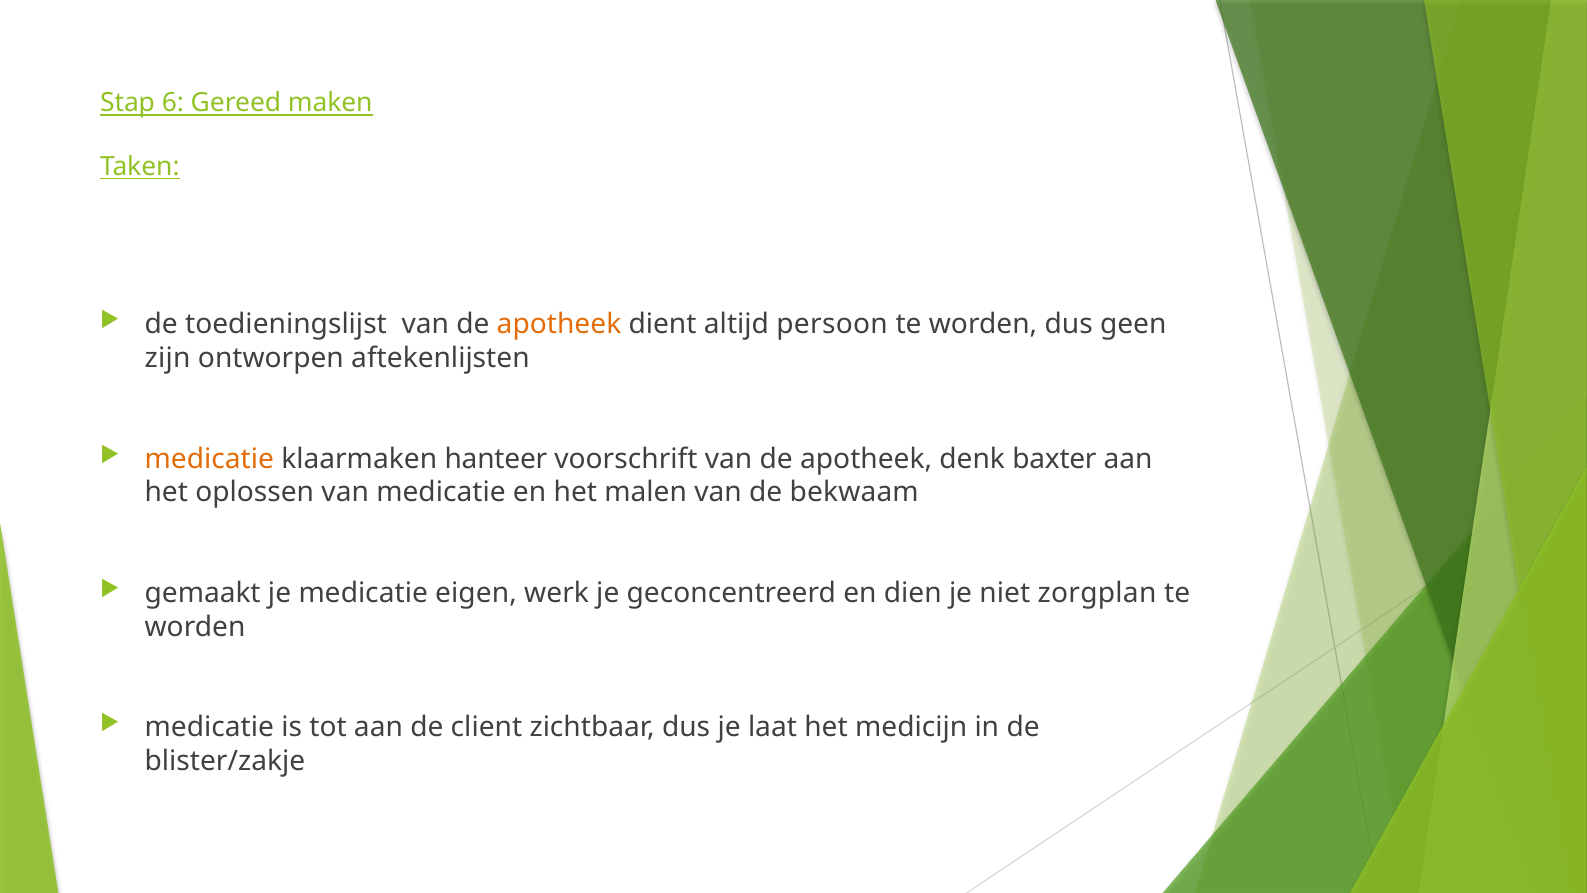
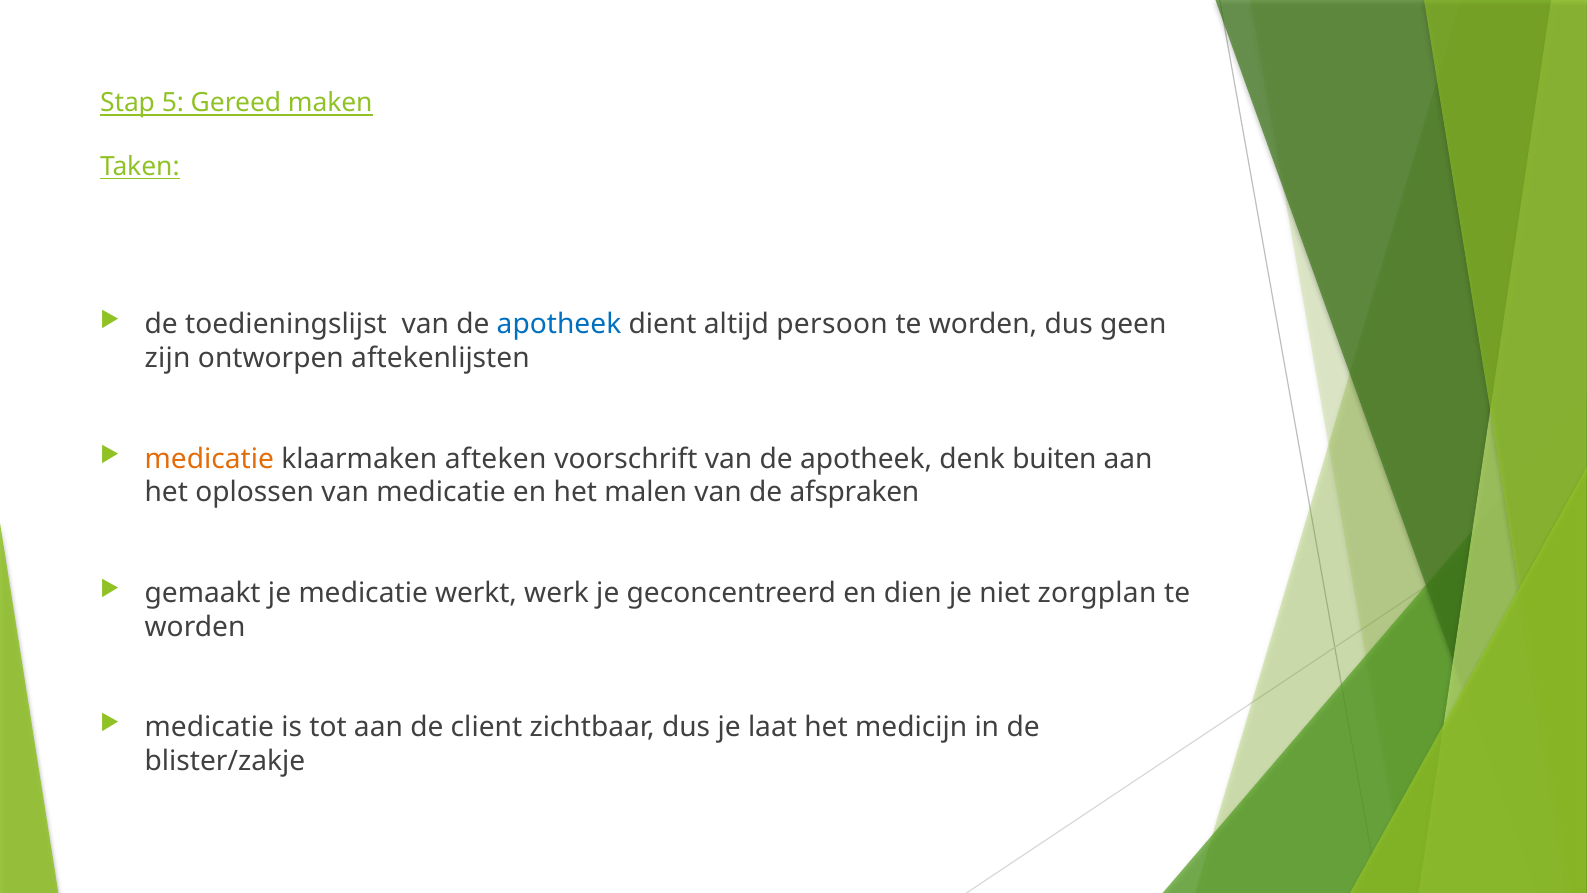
6: 6 -> 5
apotheek at (559, 324) colour: orange -> blue
hanteer: hanteer -> afteken
baxter: baxter -> buiten
bekwaam: bekwaam -> afspraken
eigen: eigen -> werkt
